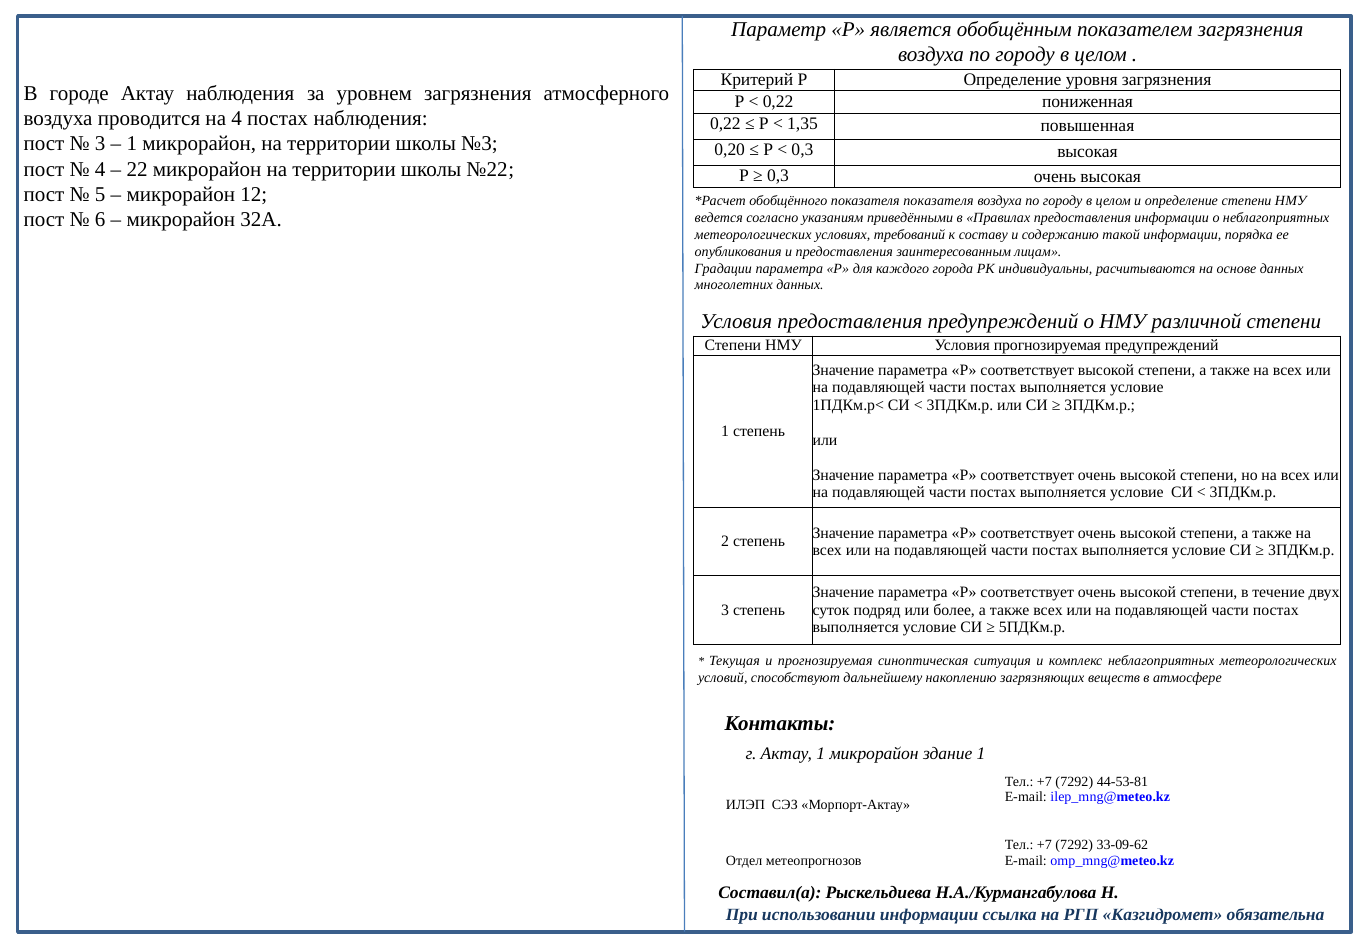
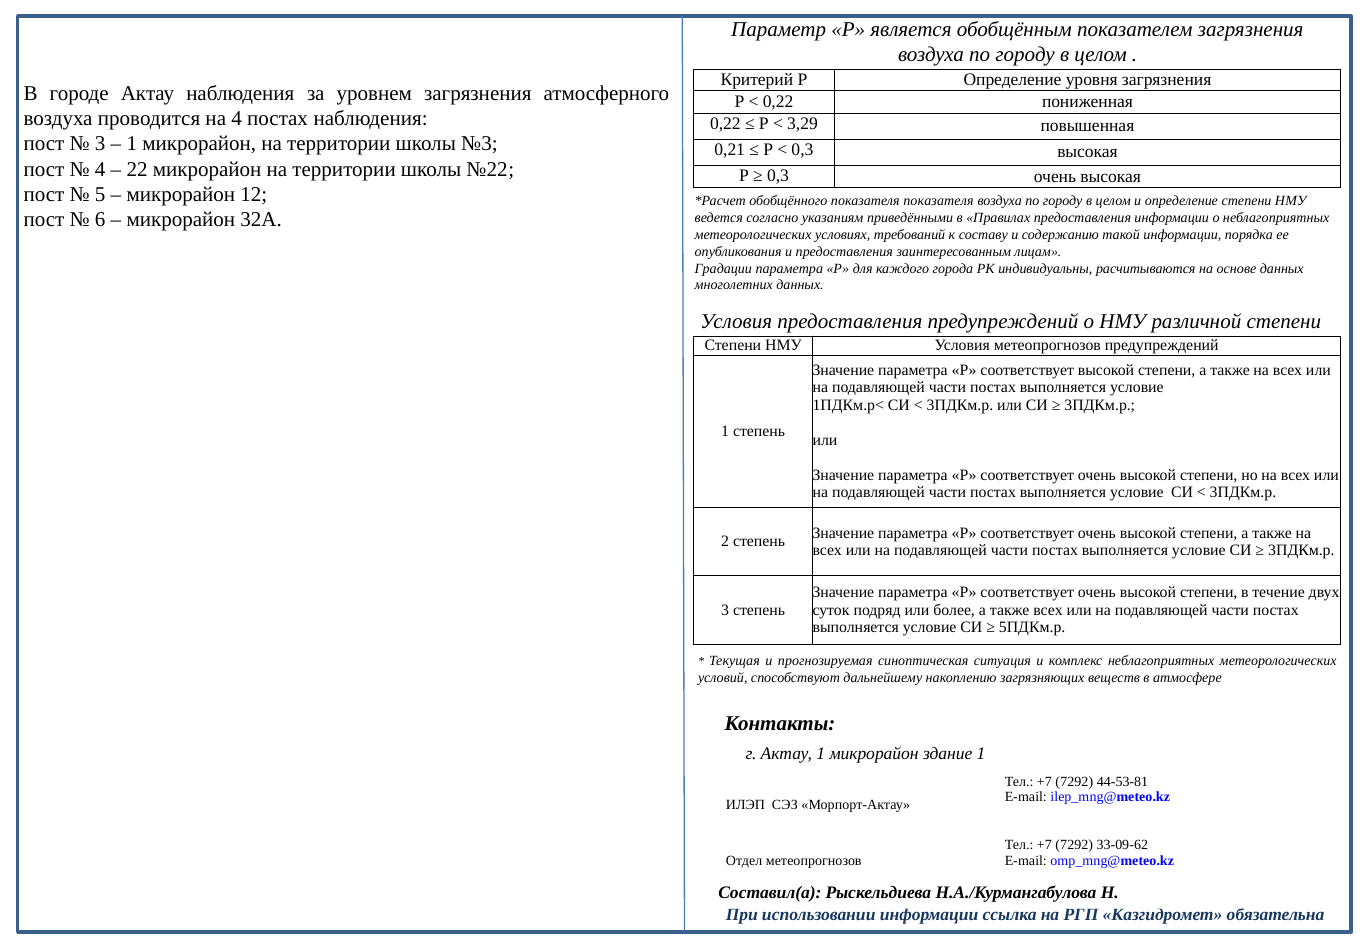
1,35: 1,35 -> 3,29
0,20: 0,20 -> 0,21
Условия прогнозируемая: прогнозируемая -> метеопрогнозов
